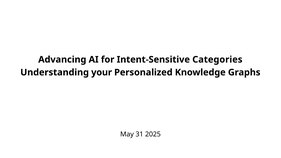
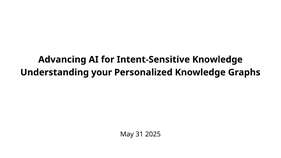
Intent-Sensitive Categories: Categories -> Knowledge
